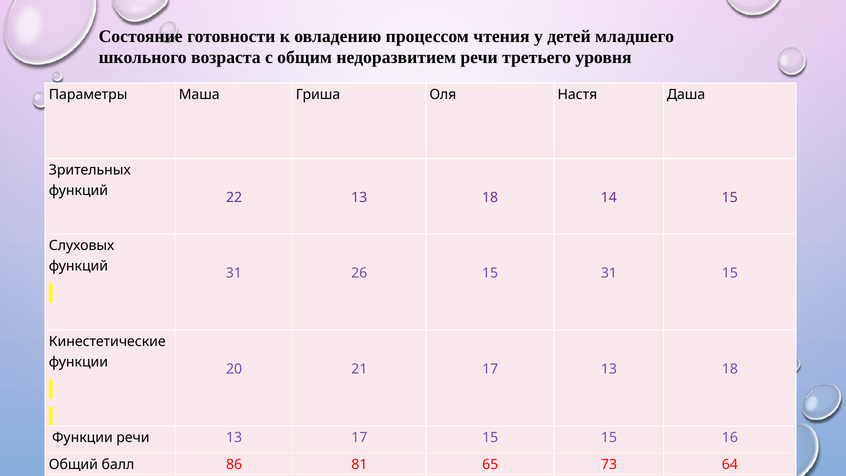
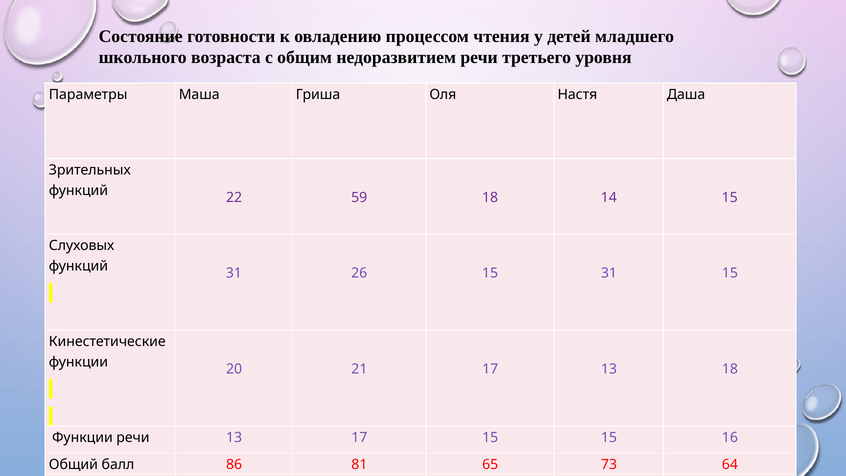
22 13: 13 -> 59
